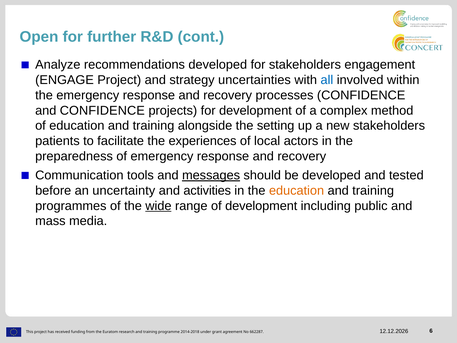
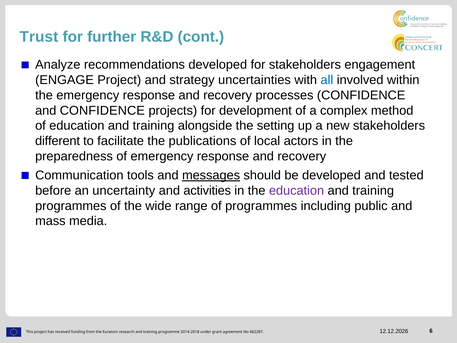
Open: Open -> Trust
patients: patients -> different
experiences: experiences -> publications
education at (297, 190) colour: orange -> purple
wide underline: present -> none
of development: development -> programmes
